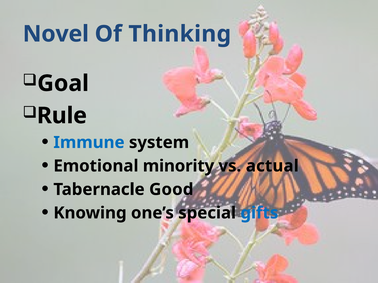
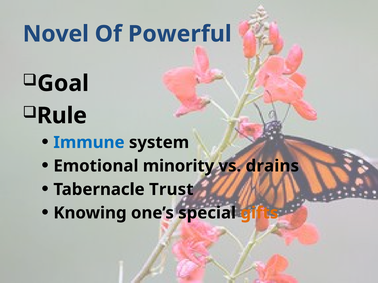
Thinking: Thinking -> Powerful
actual: actual -> drains
Good: Good -> Trust
gifts colour: blue -> orange
